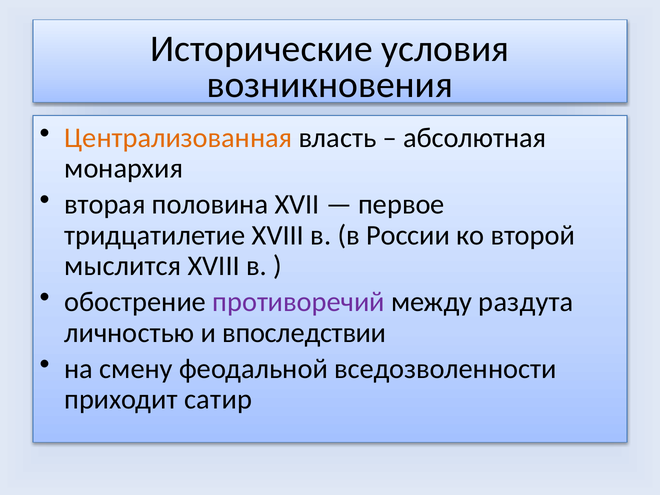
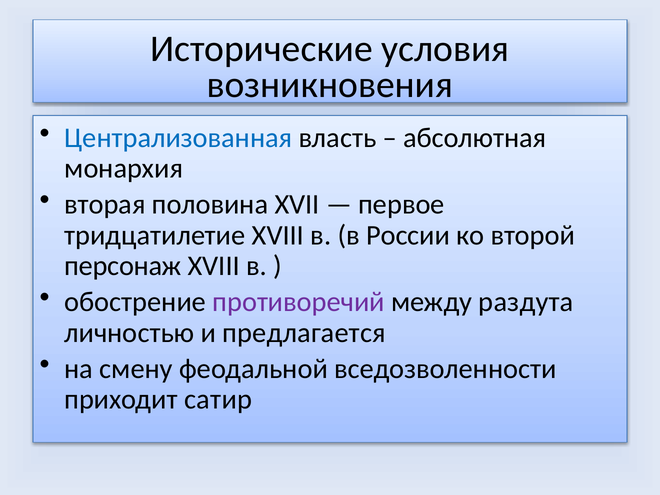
Централизованная colour: orange -> blue
мыслится: мыслится -> персонаж
впоследствии: впоследствии -> предлагается
